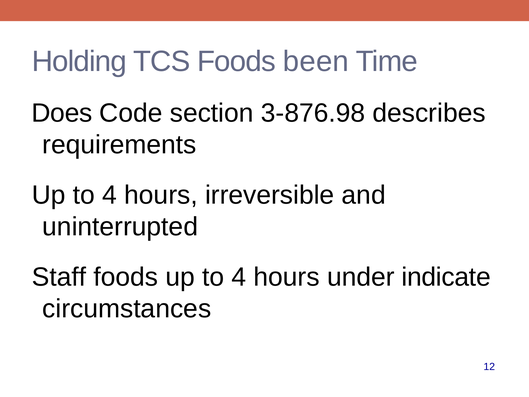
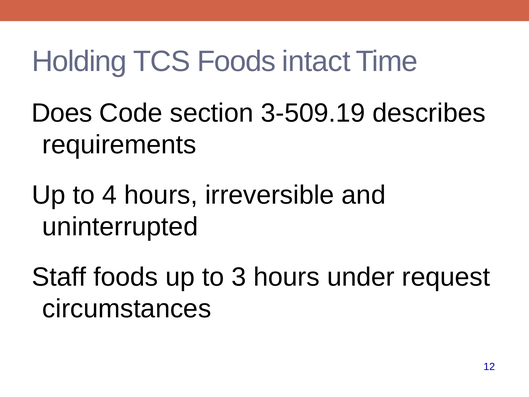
been: been -> intact
3-876.98: 3-876.98 -> 3-509.19
foods up to 4: 4 -> 3
indicate: indicate -> request
